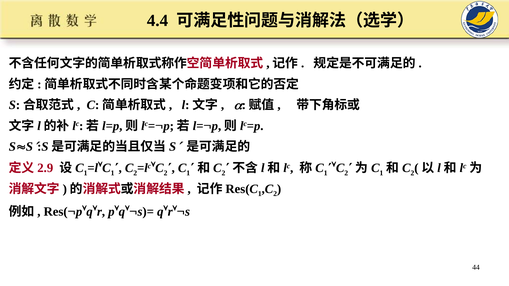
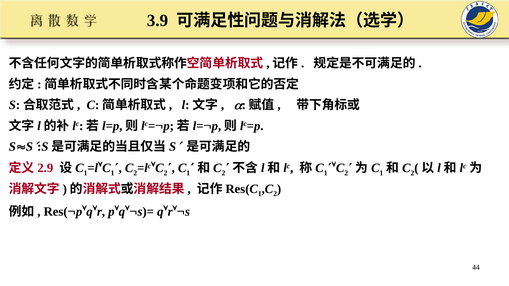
4.4: 4.4 -> 3.9
